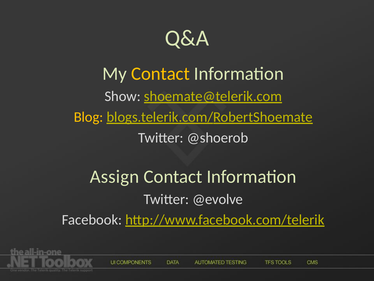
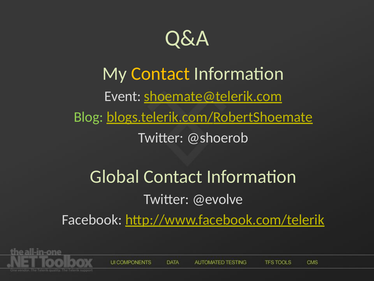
Show: Show -> Event
Blog colour: yellow -> light green
Assign: Assign -> Global
